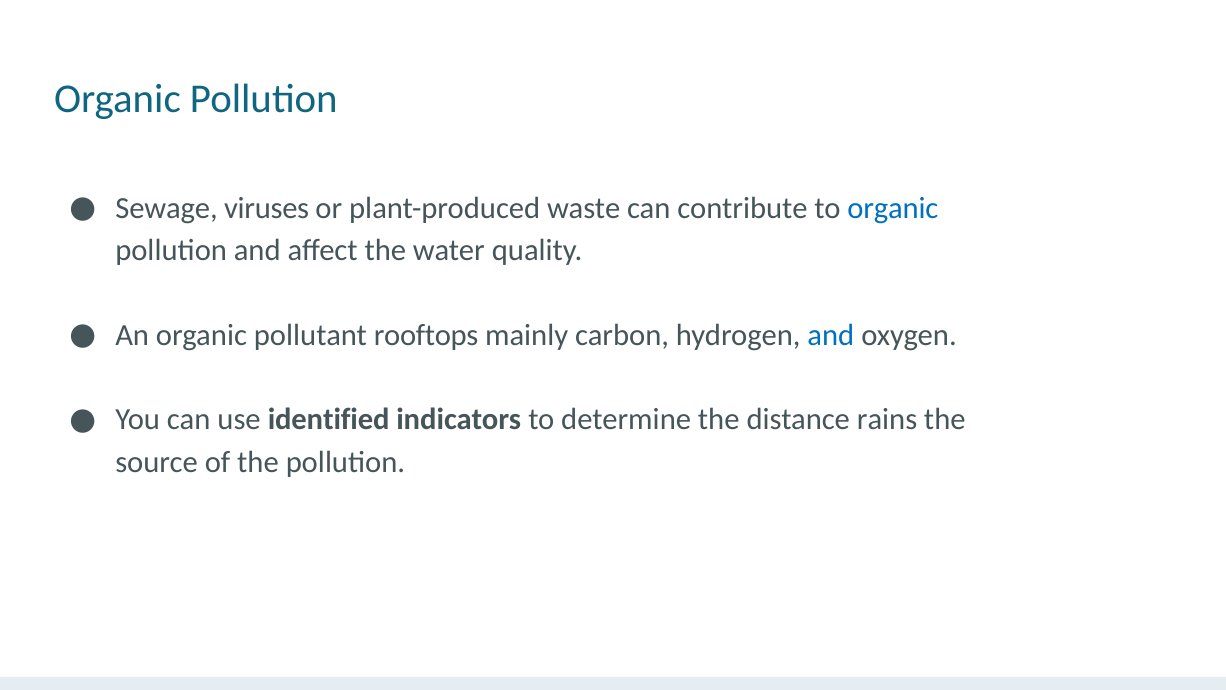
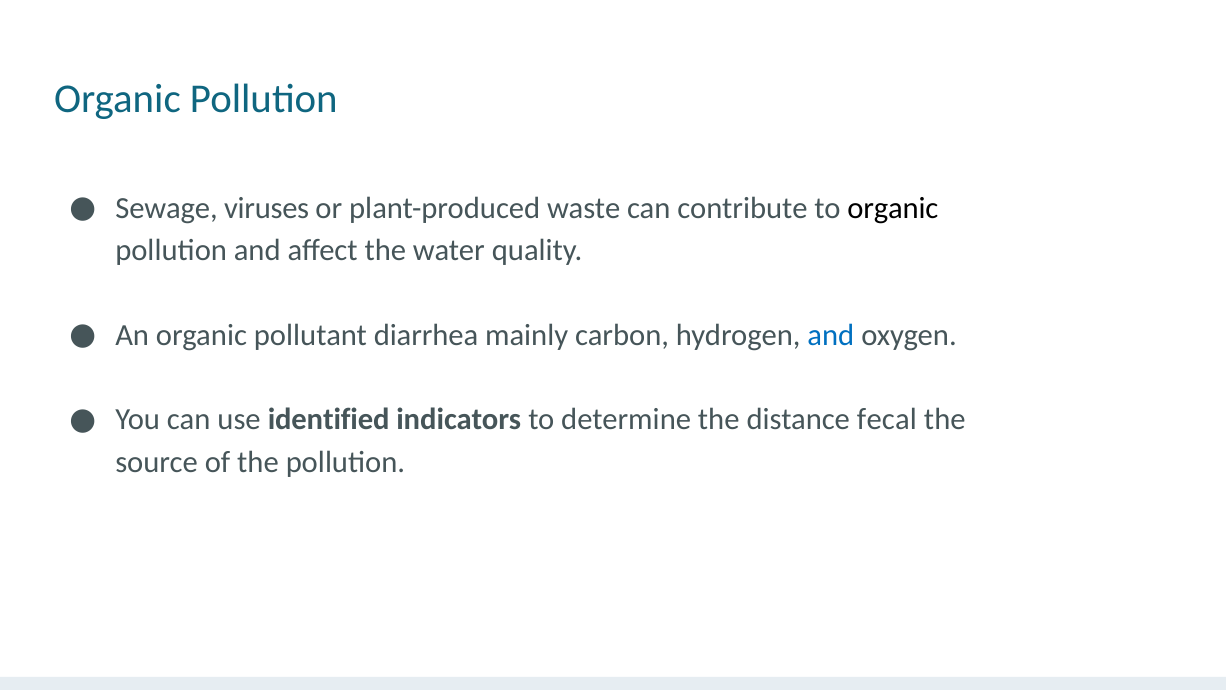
organic at (893, 208) colour: blue -> black
rooftops: rooftops -> diarrhea
rains: rains -> fecal
